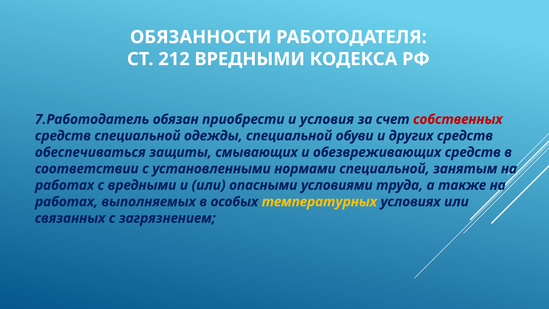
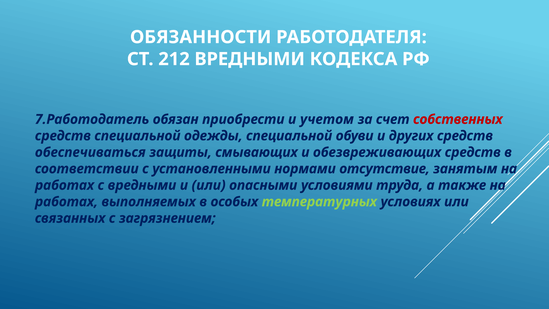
условия: условия -> учетом
нормами специальной: специальной -> отсутствие
температурных colour: yellow -> light green
